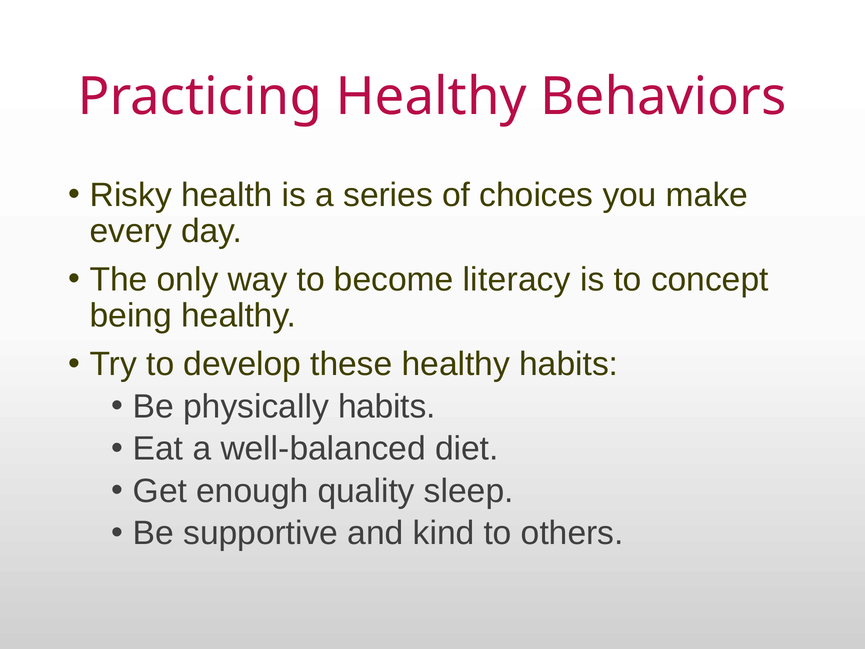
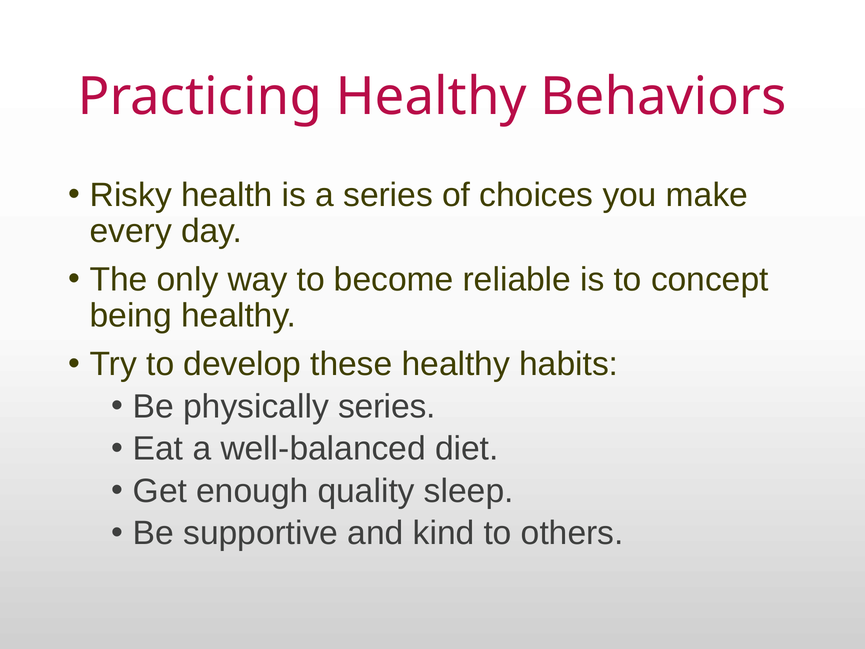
literacy: literacy -> reliable
physically habits: habits -> series
